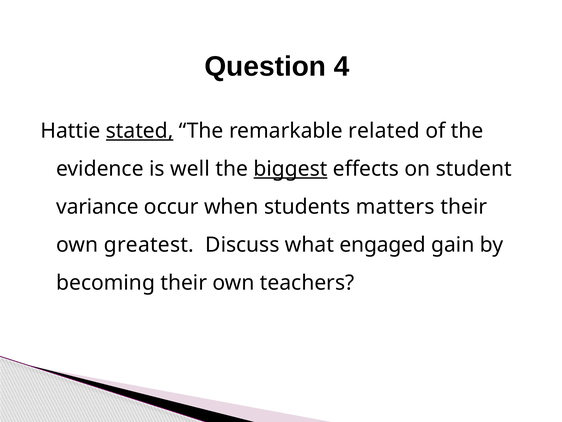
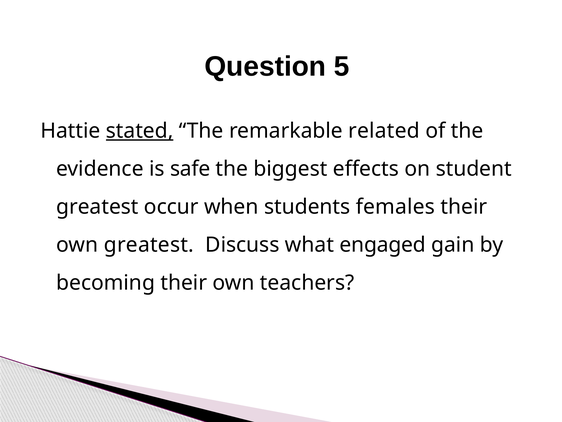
4: 4 -> 5
well: well -> safe
biggest underline: present -> none
variance at (97, 207): variance -> greatest
matters: matters -> females
